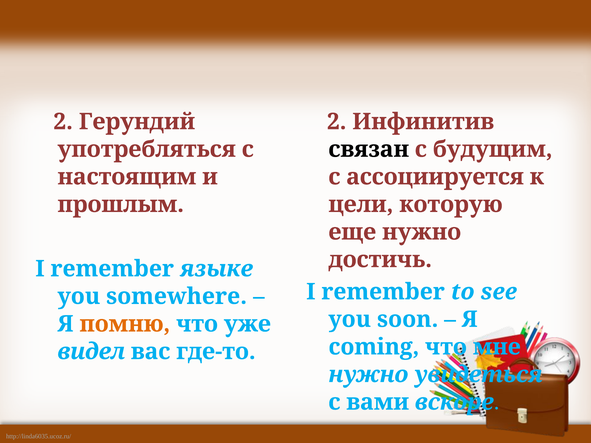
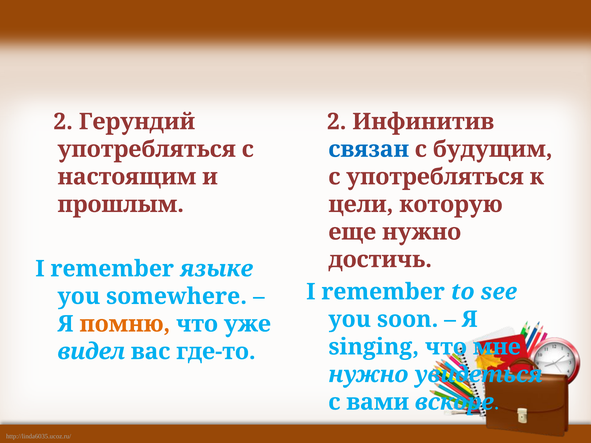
связан colour: black -> blue
с ассоциируется: ассоциируется -> употребляться
coming: coming -> singing
